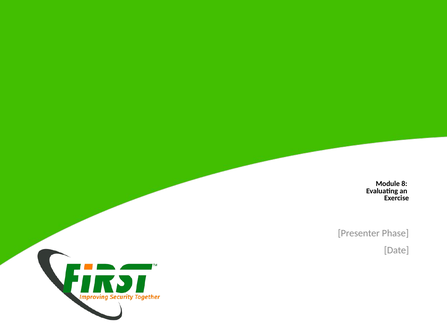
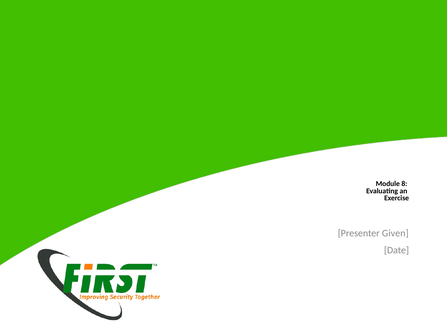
Phase: Phase -> Given
